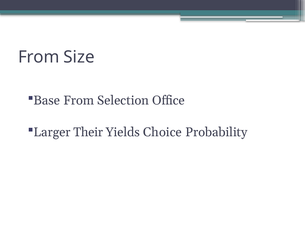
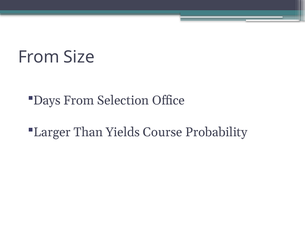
Base: Base -> Days
Their: Their -> Than
Choice: Choice -> Course
